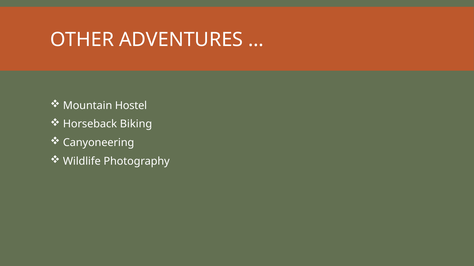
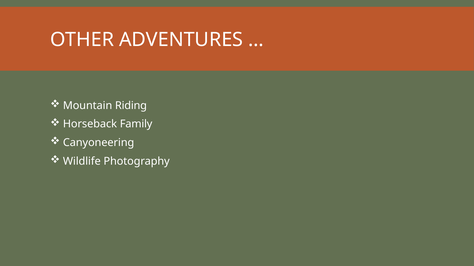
Hostel: Hostel -> Riding
Biking: Biking -> Family
